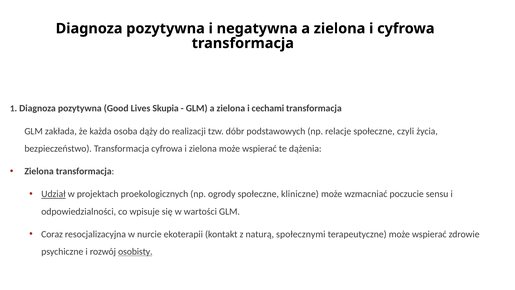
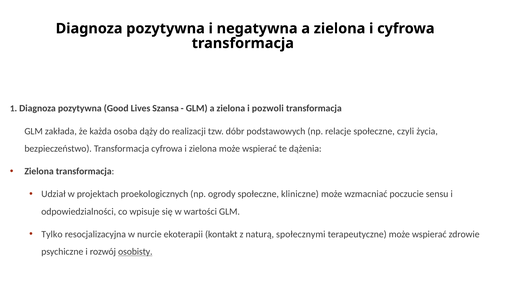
Skupia: Skupia -> Szansa
cechami: cechami -> pozwoli
Udział underline: present -> none
Coraz: Coraz -> Tylko
